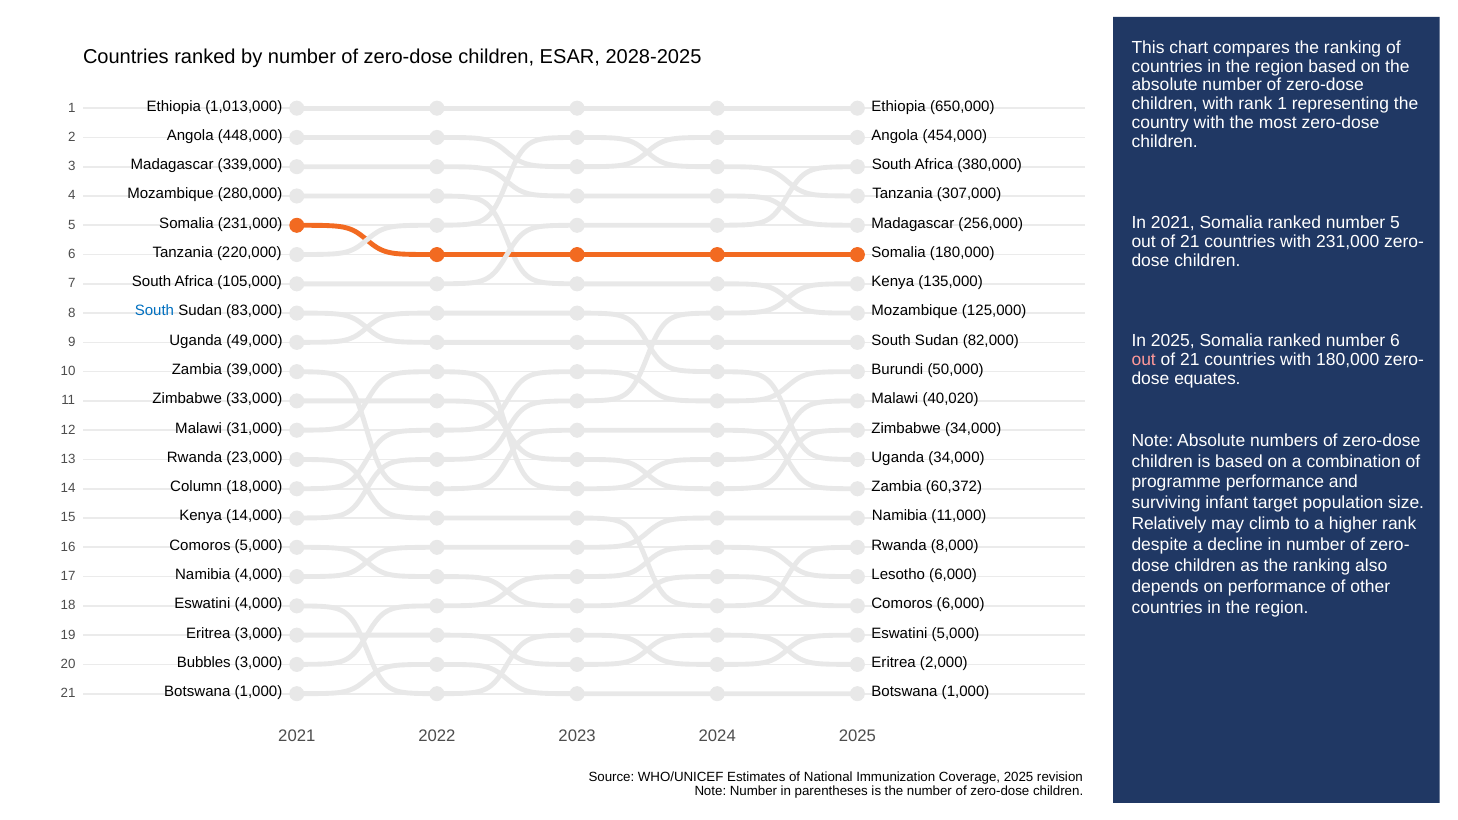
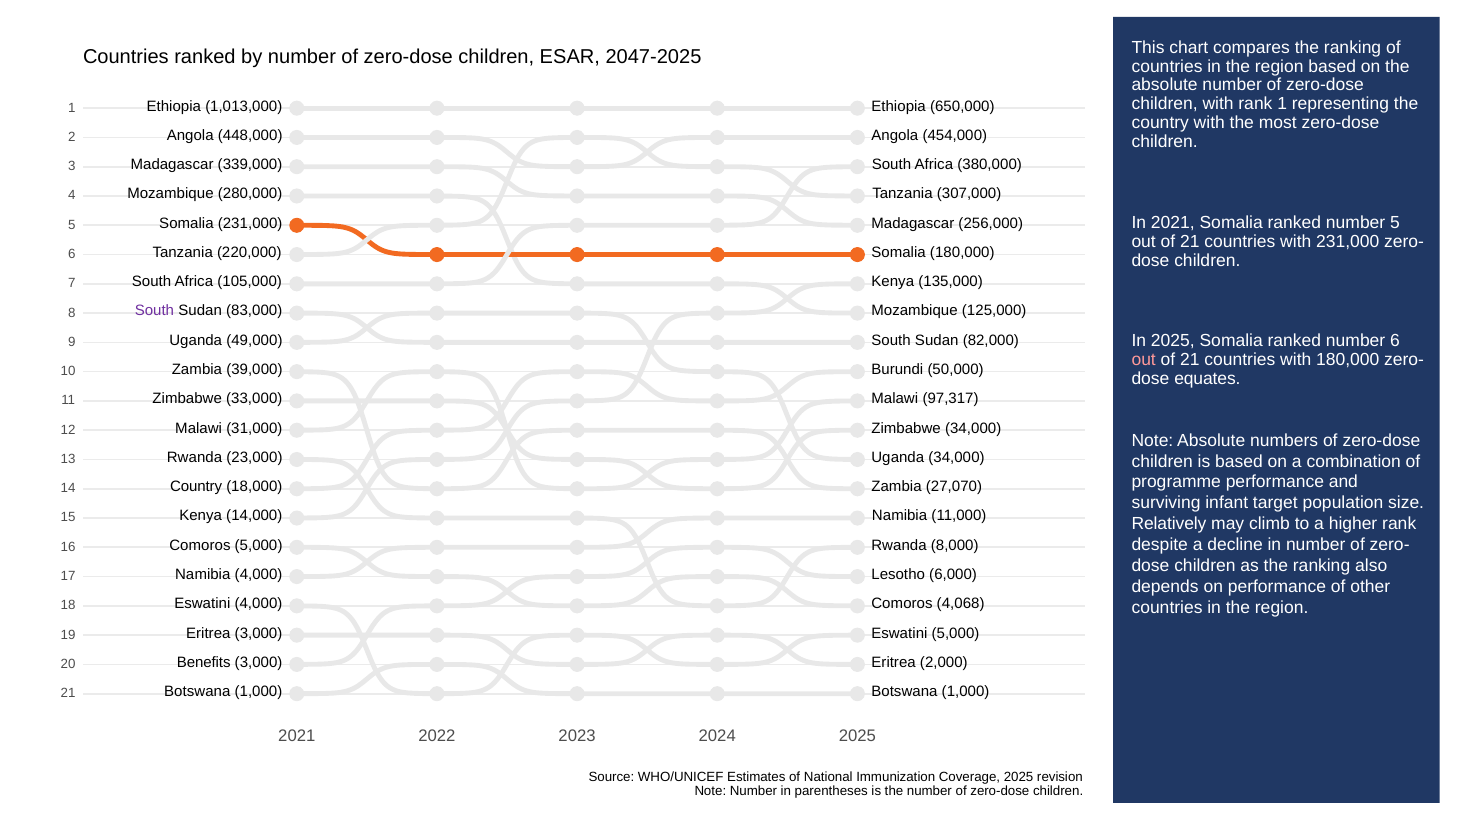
2028-2025: 2028-2025 -> 2047-2025
South at (154, 311) colour: blue -> purple
40,020: 40,020 -> 97,317
Column at (196, 487): Column -> Country
60,372: 60,372 -> 27,070
Comoros 6,000: 6,000 -> 4,068
Bubbles: Bubbles -> Benefits
